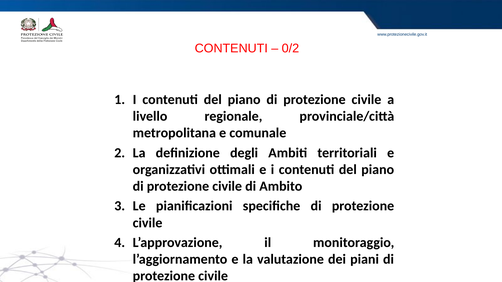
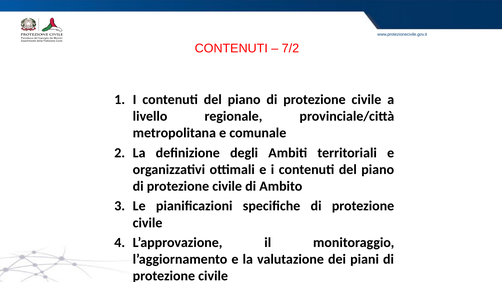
0/2: 0/2 -> 7/2
